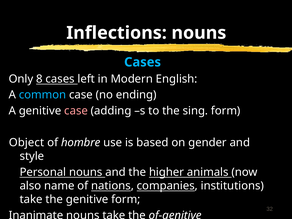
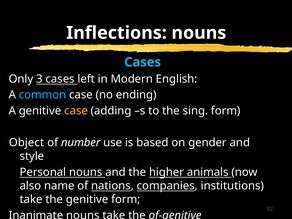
8: 8 -> 3
case at (76, 111) colour: pink -> yellow
hombre: hombre -> number
